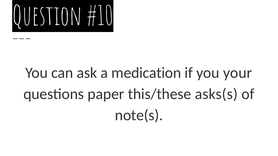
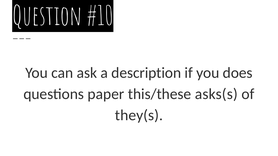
medication: medication -> description
your: your -> does
note(s: note(s -> they(s
